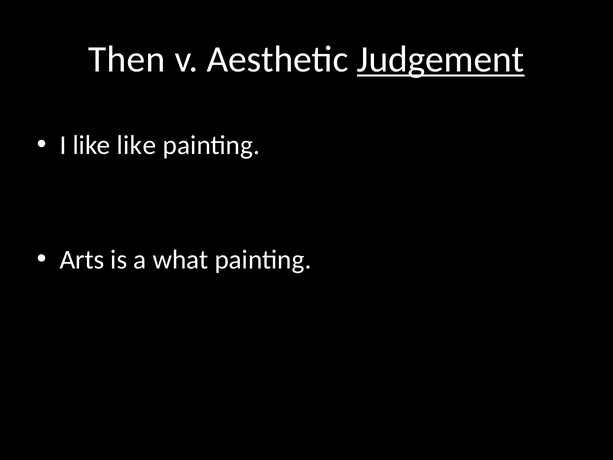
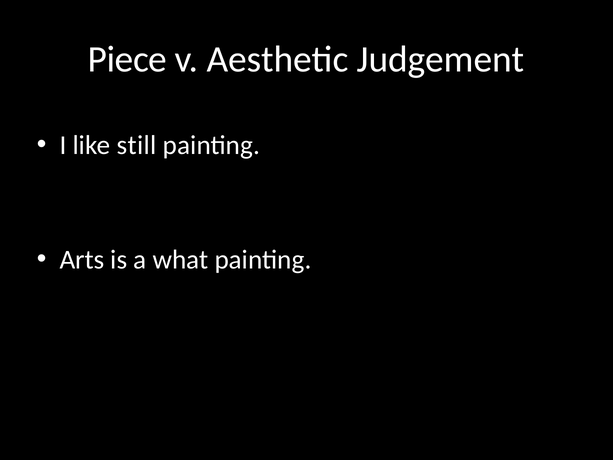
Then: Then -> Piece
Judgement underline: present -> none
like like: like -> still
